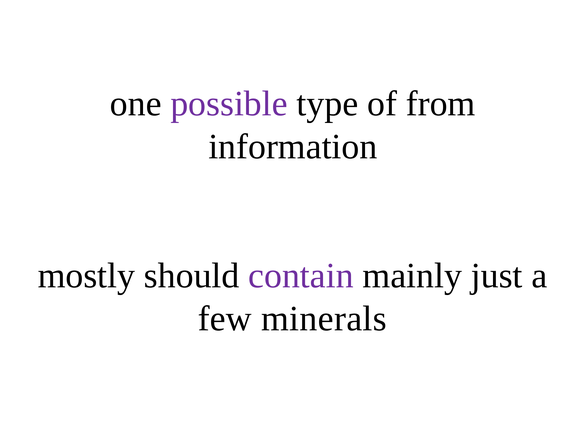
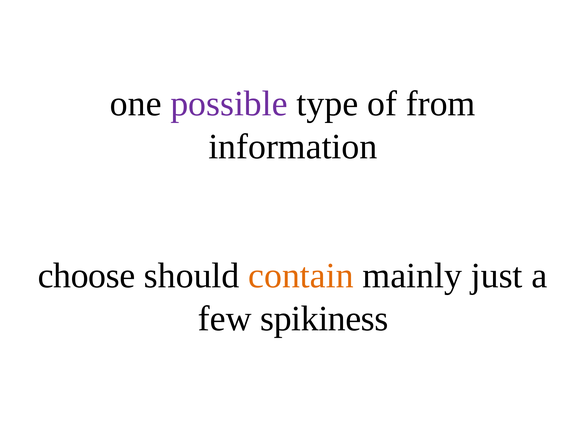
mostly: mostly -> choose
contain colour: purple -> orange
minerals: minerals -> spikiness
